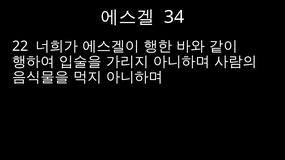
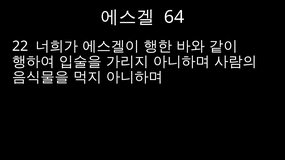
34: 34 -> 64
